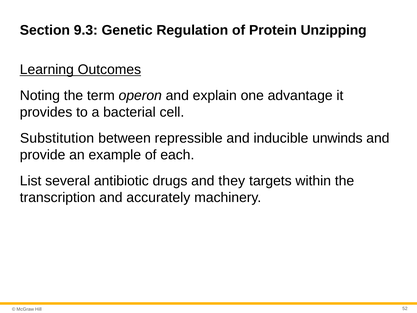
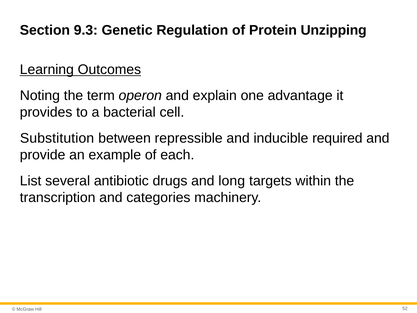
unwinds: unwinds -> required
they: they -> long
accurately: accurately -> categories
